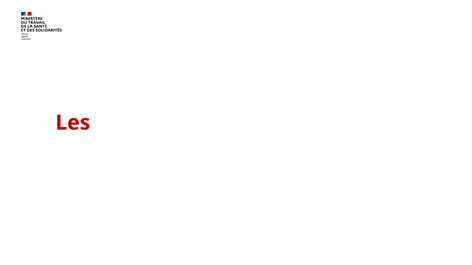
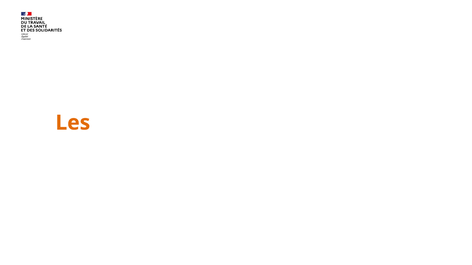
Les colour: red -> orange
